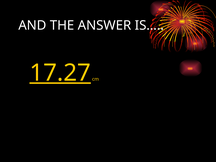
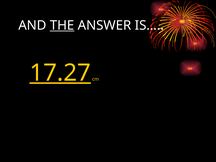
THE underline: none -> present
